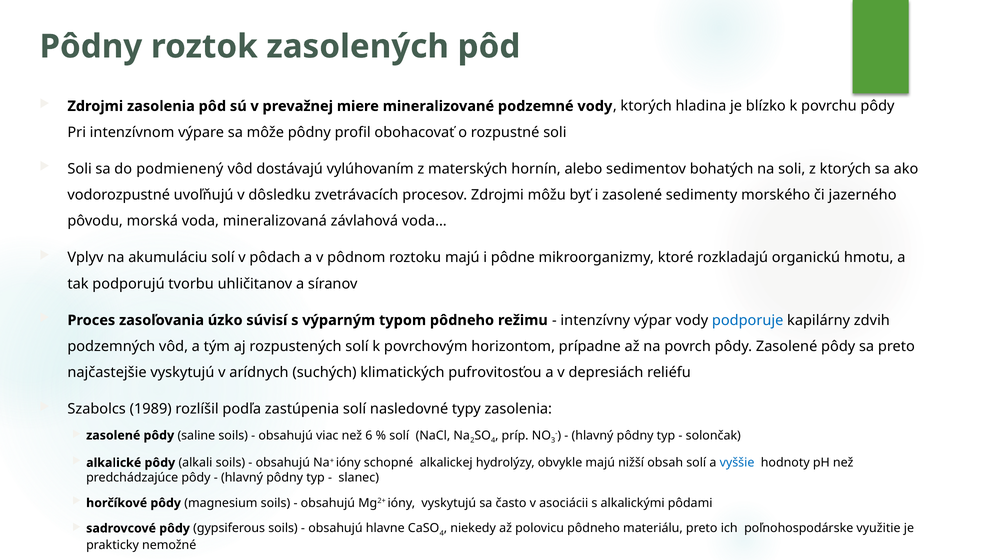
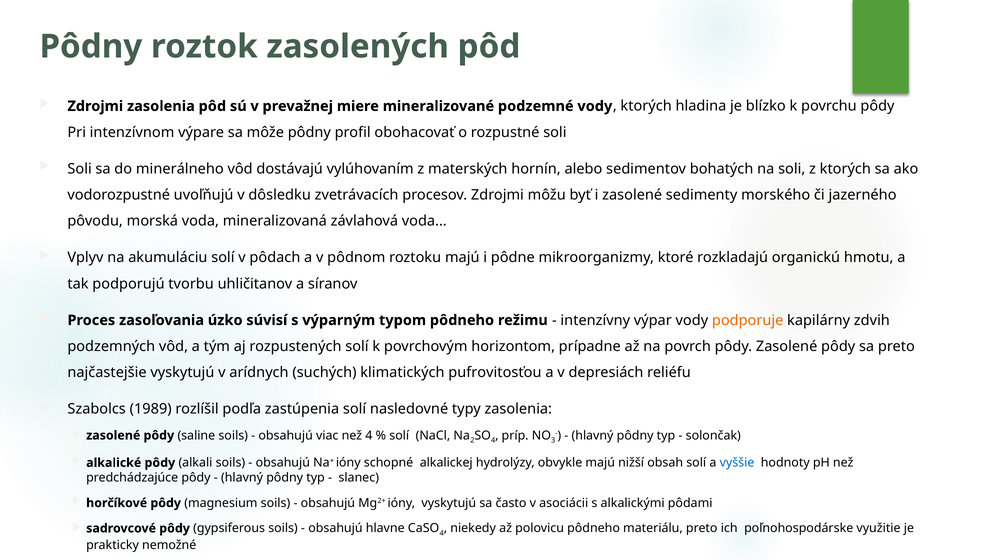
podmienený: podmienený -> minerálneho
podporuje colour: blue -> orange
než 6: 6 -> 4
